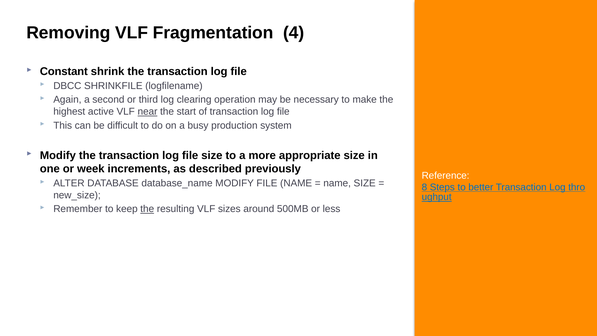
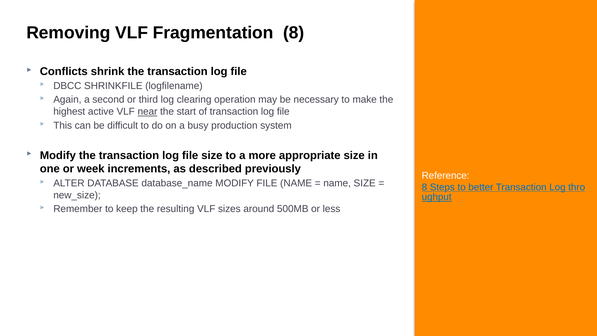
Fragmentation 4: 4 -> 8
Constant: Constant -> Conflicts
the at (147, 209) underline: present -> none
